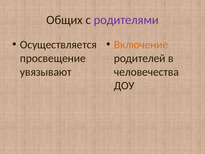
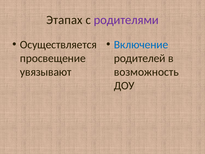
Общих: Общих -> Этапах
Включение colour: orange -> blue
человечества: человечества -> возможность
